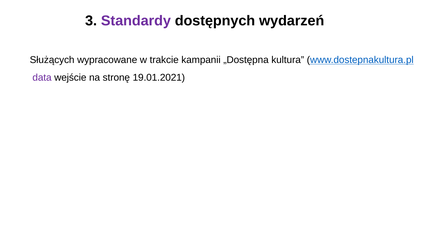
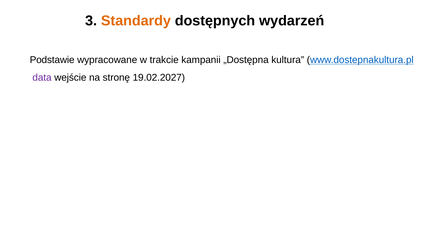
Standardy colour: purple -> orange
Służących: Służących -> Podstawie
19.01.2021: 19.01.2021 -> 19.02.2027
